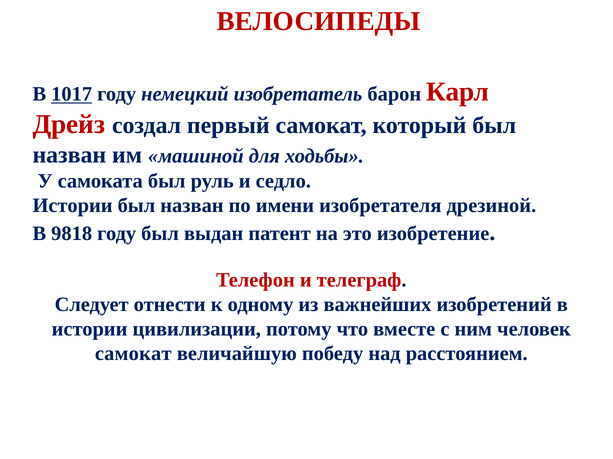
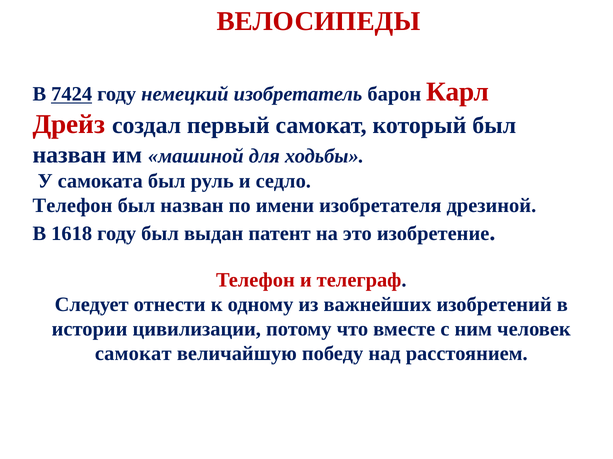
1017: 1017 -> 7424
Истории at (73, 206): Истории -> Телефон
9818: 9818 -> 1618
